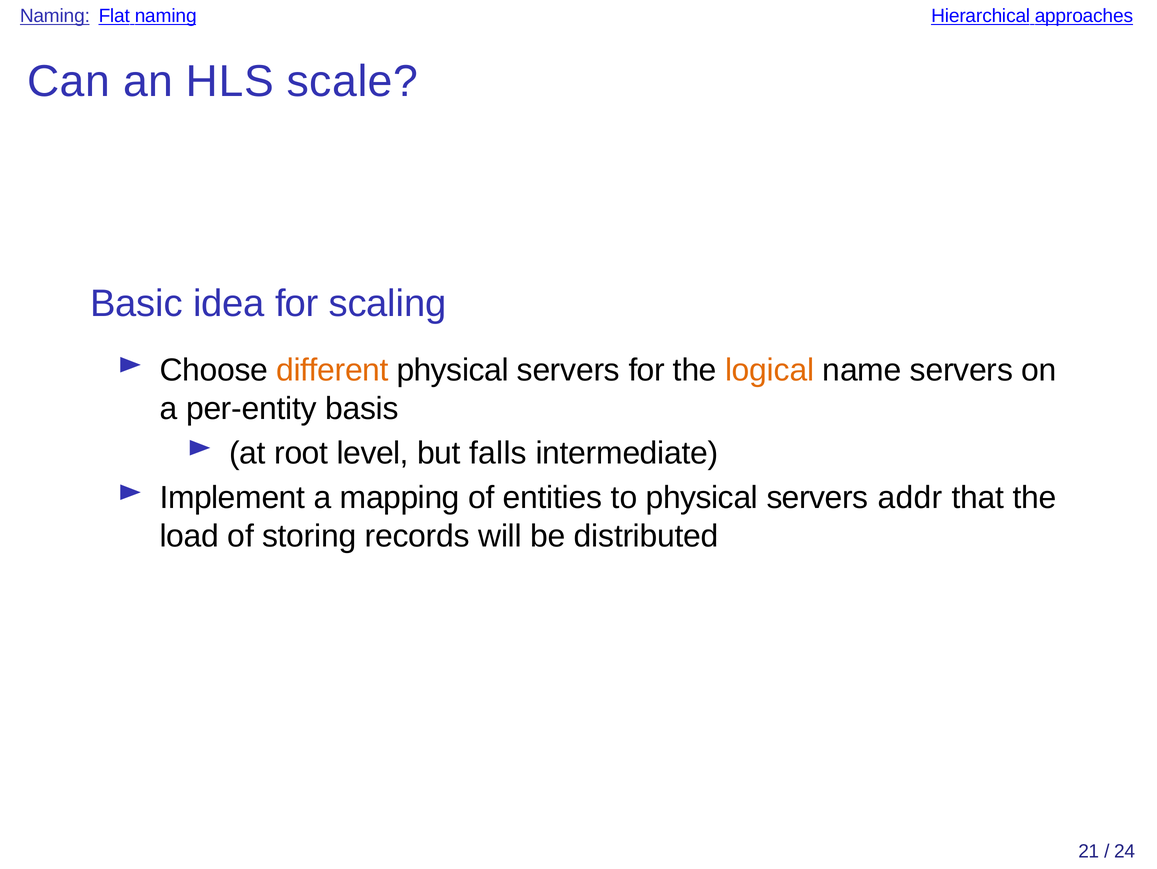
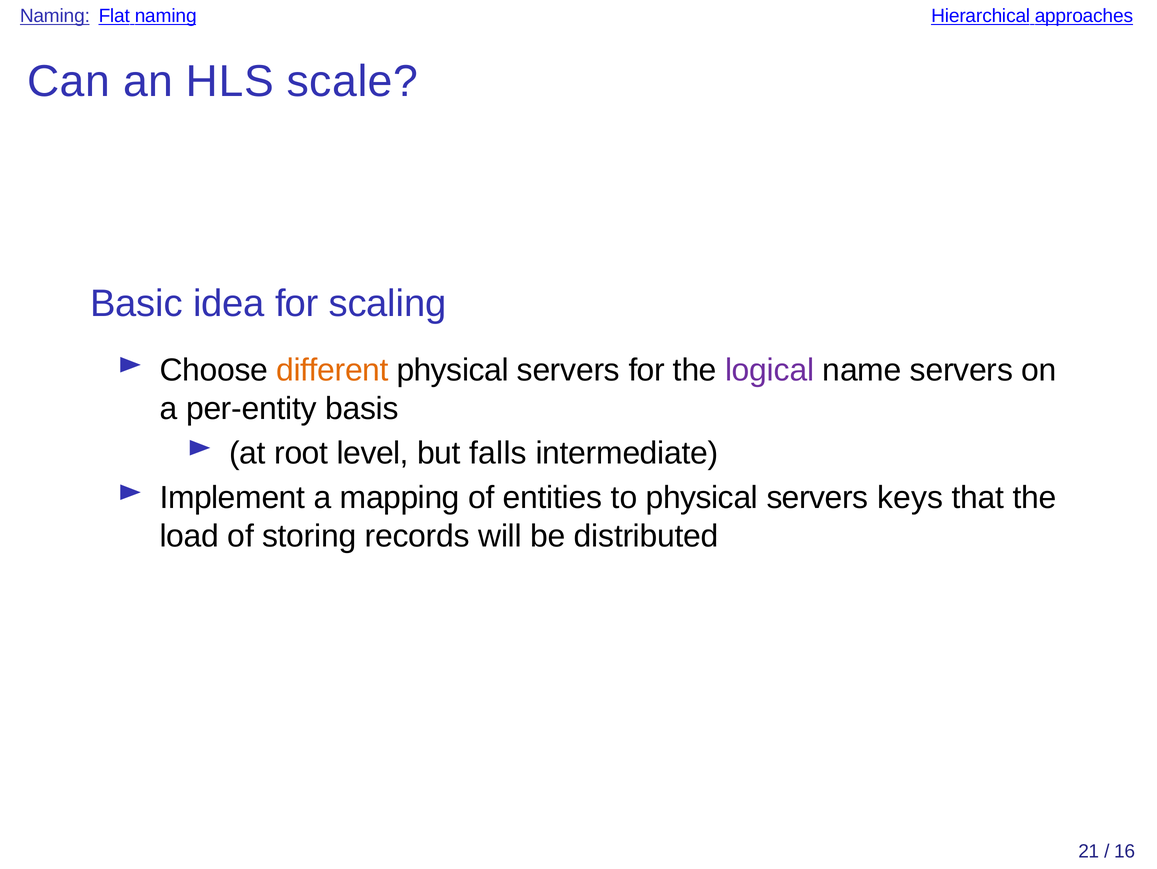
logical colour: orange -> purple
addr: addr -> keys
24: 24 -> 16
